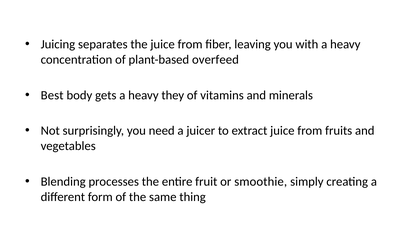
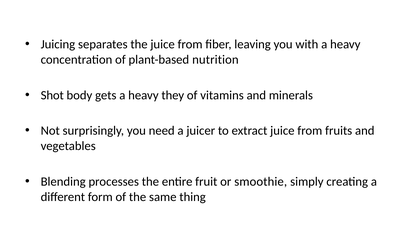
overfeed: overfeed -> nutrition
Best: Best -> Shot
